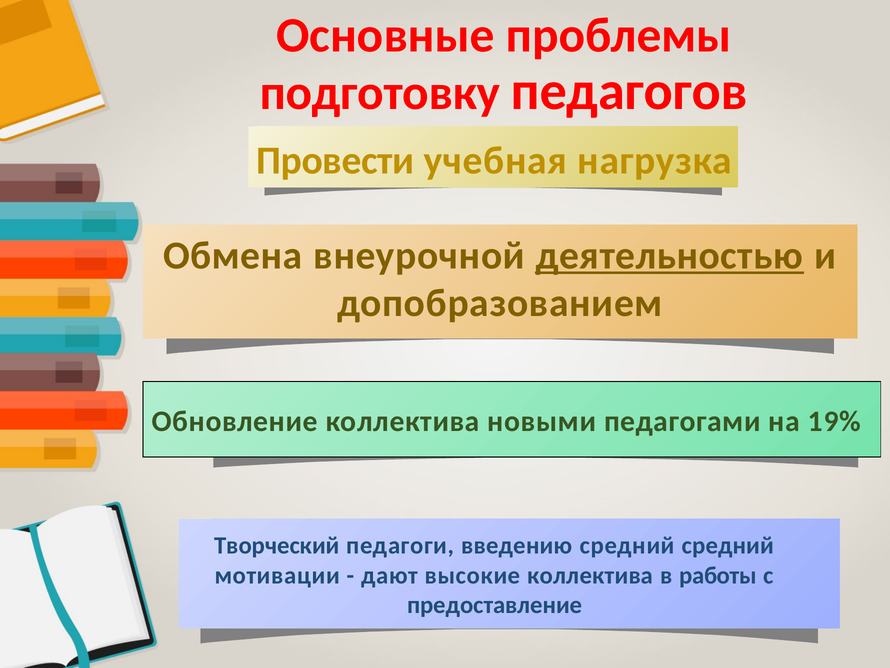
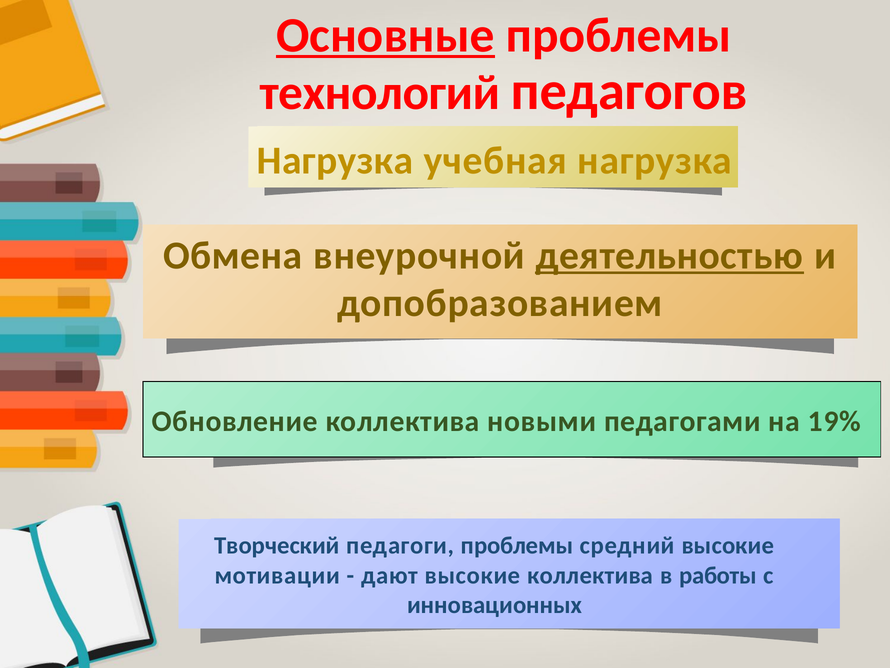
Основные underline: none -> present
подготовку: подготовку -> технологий
Провести at (335, 161): Провести -> Нагрузка
педагоги введению: введению -> проблемы
средний средний: средний -> высокие
предоставление: предоставление -> инновационных
